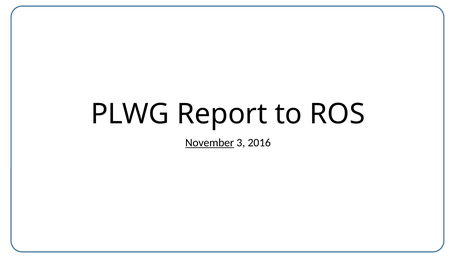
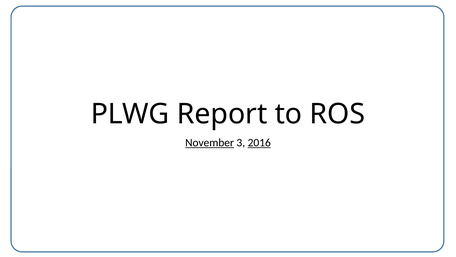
2016 underline: none -> present
